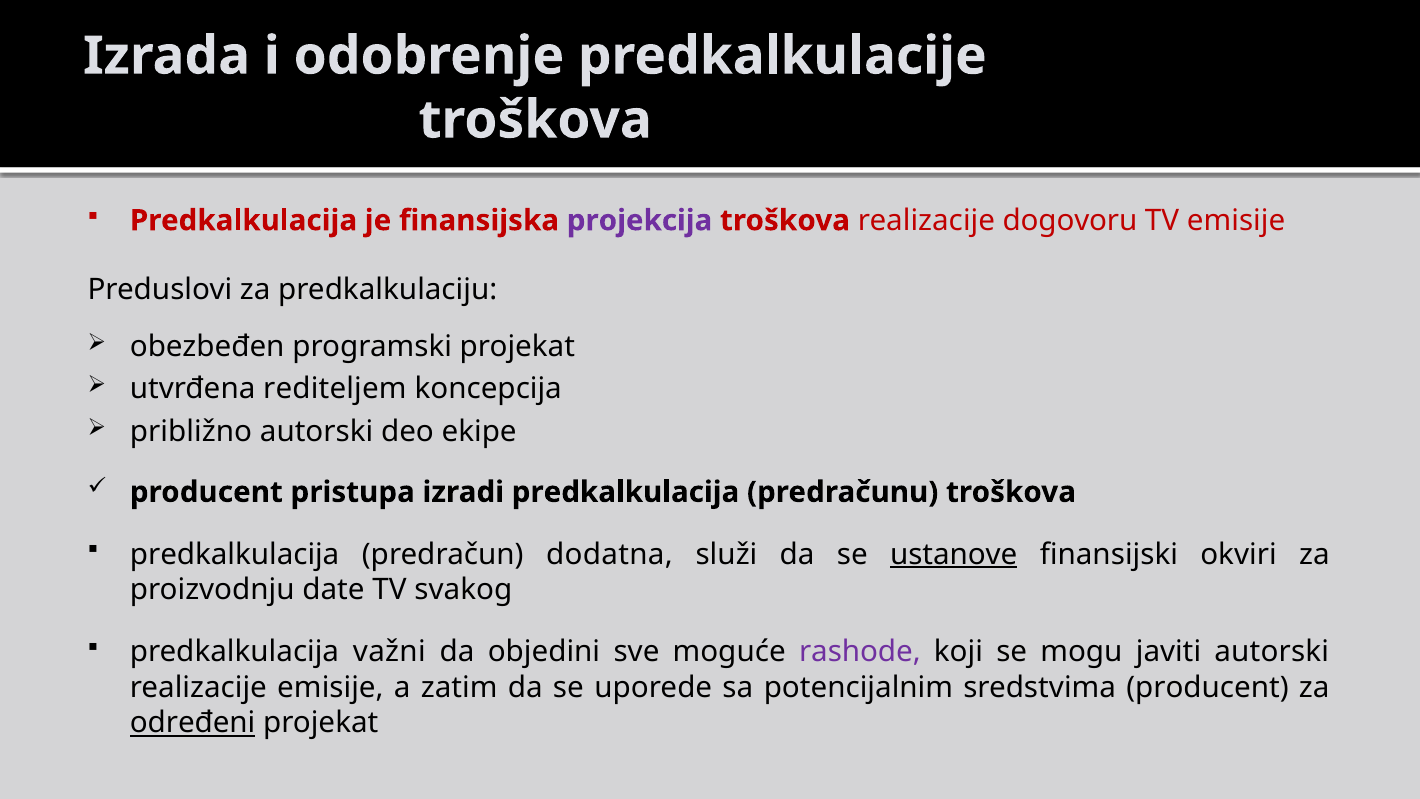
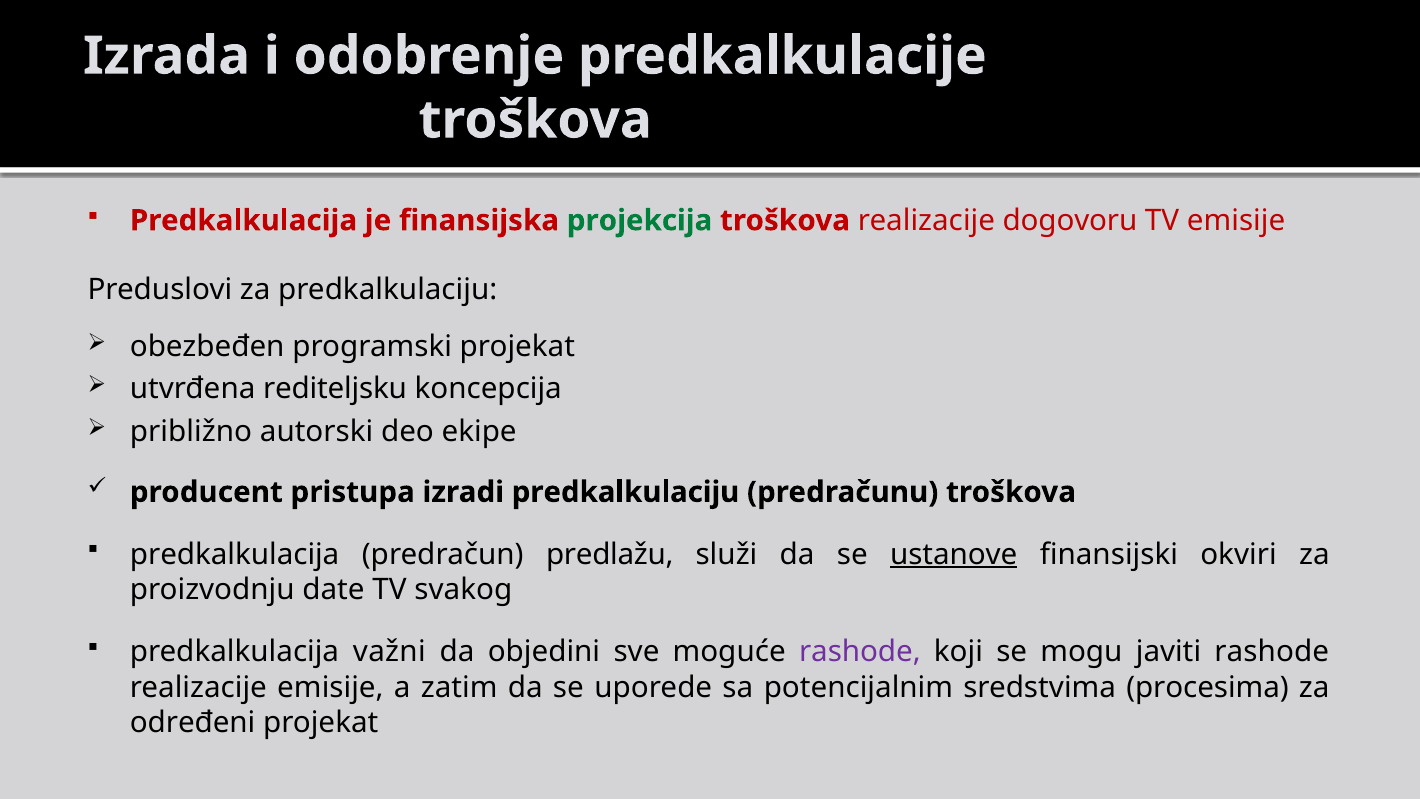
projekcija colour: purple -> green
rediteljem: rediteljem -> rediteljsku
izradi predkalkulacija: predkalkulacija -> predkalkulaciju
dodatna: dodatna -> predlažu
javiti autorski: autorski -> rashode
sredstvima producent: producent -> procesima
određeni underline: present -> none
